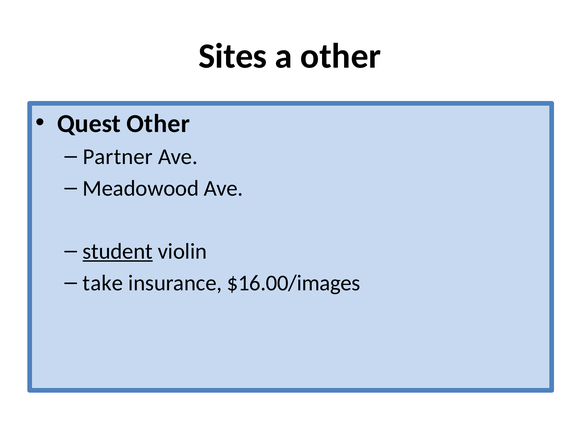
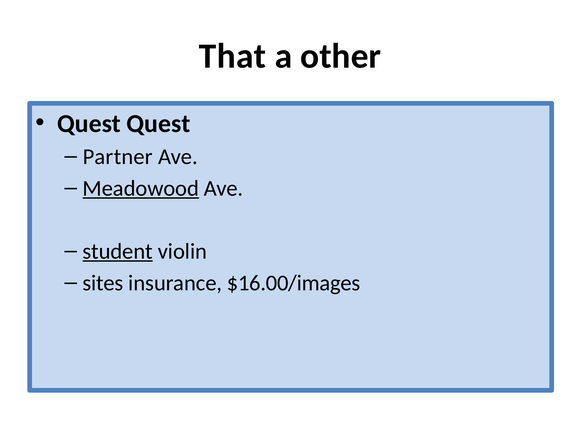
Sites: Sites -> That
Quest Other: Other -> Quest
Meadowood underline: none -> present
take: take -> sites
